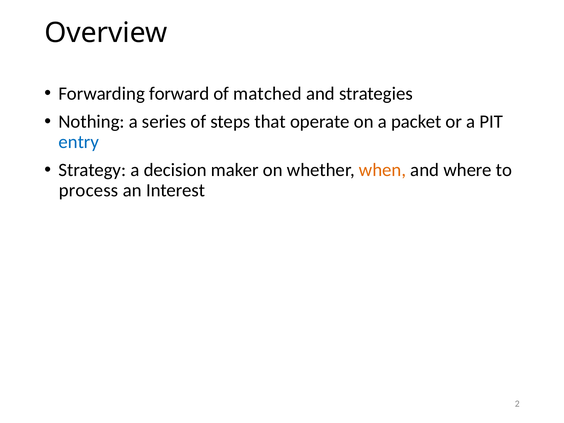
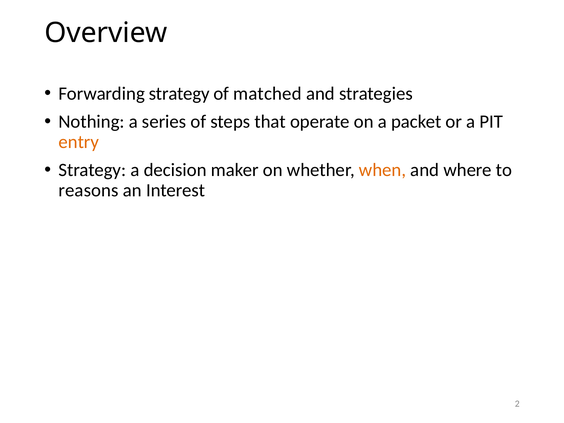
Forwarding forward: forward -> strategy
entry colour: blue -> orange
process: process -> reasons
